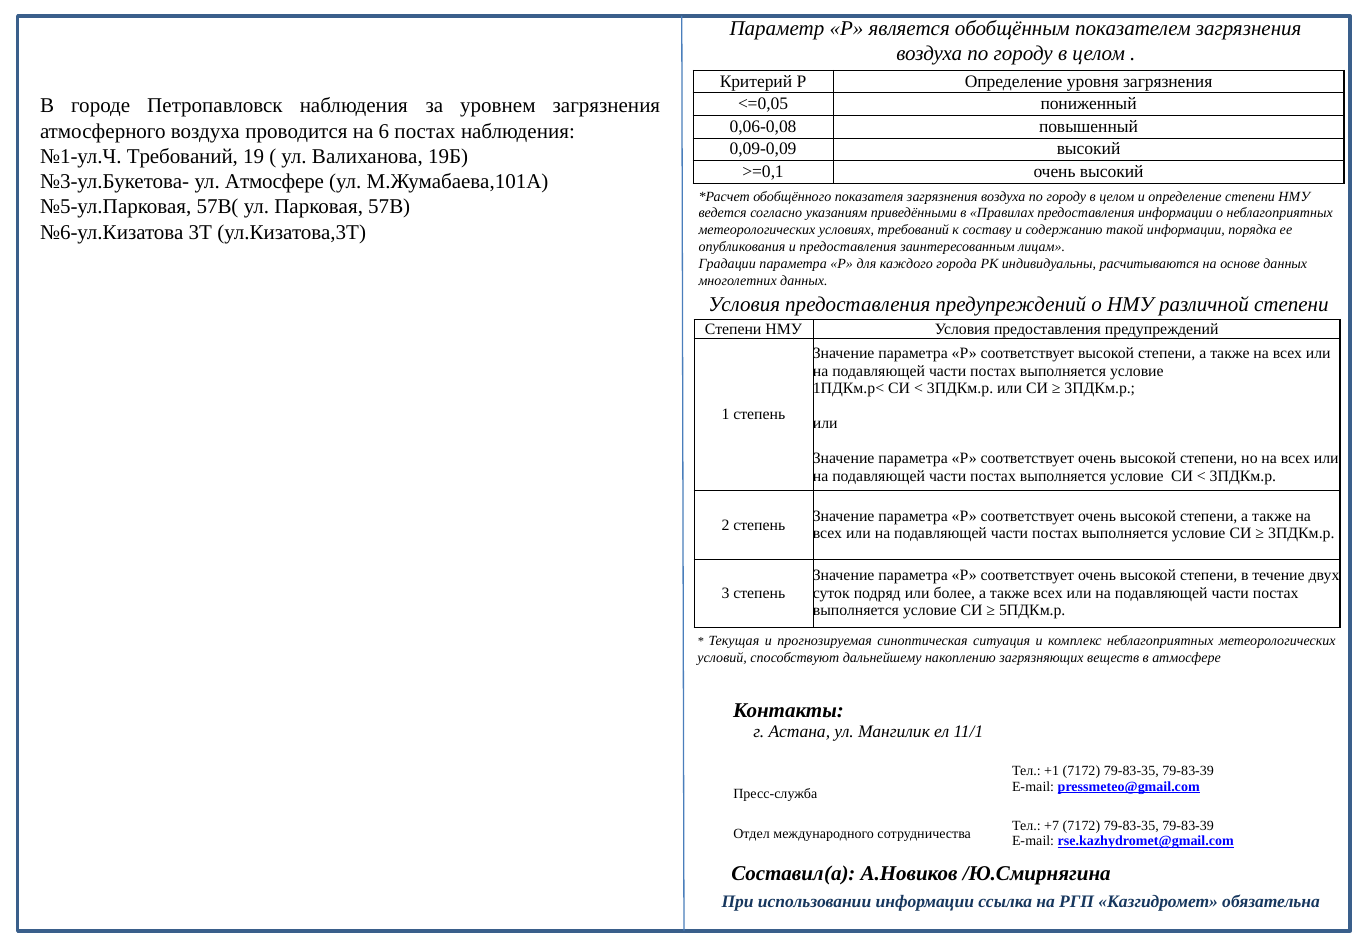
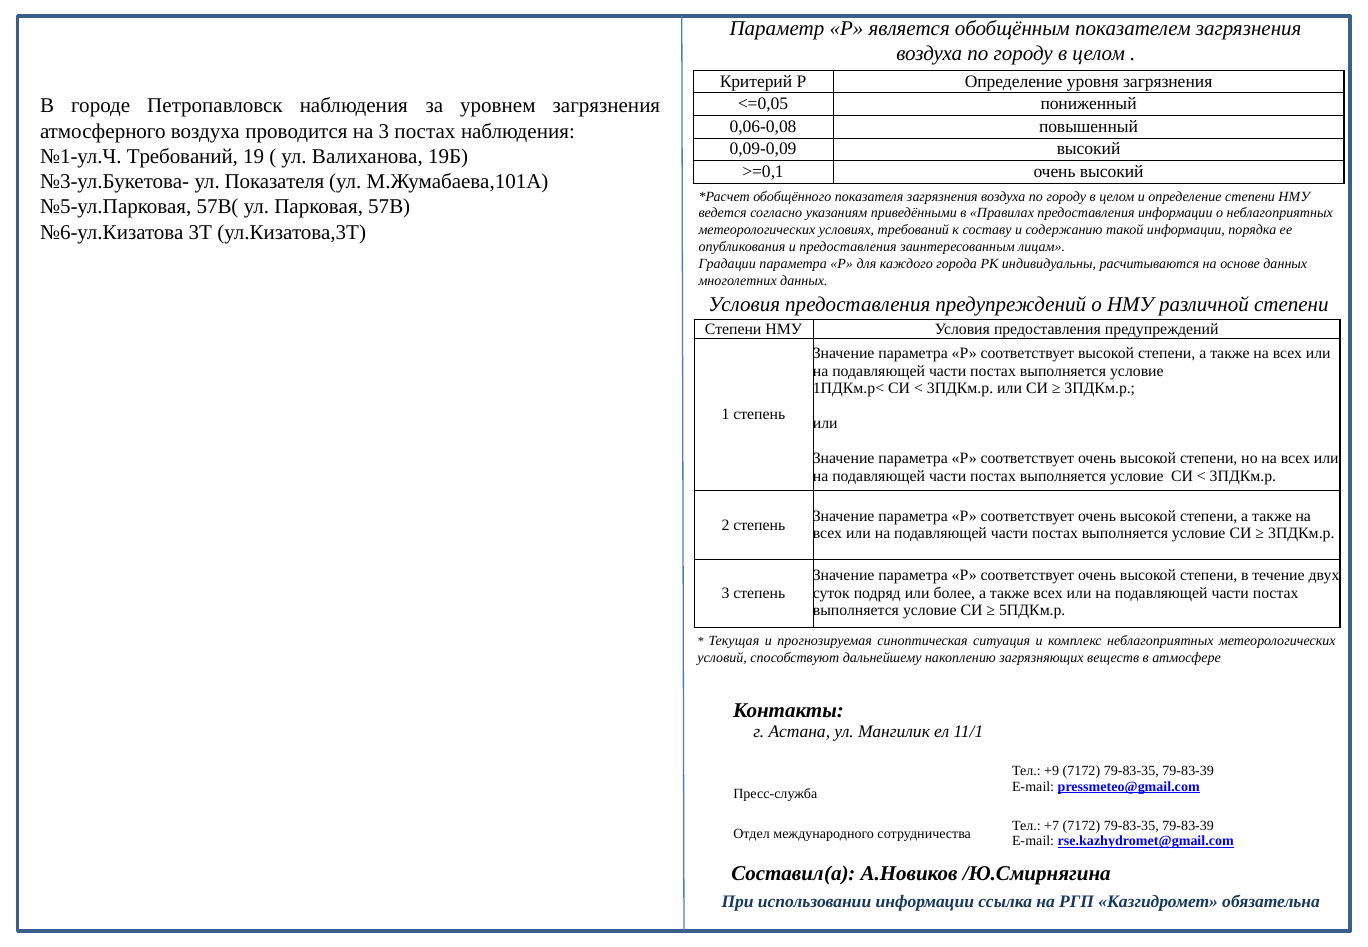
на 6: 6 -> 3
ул Атмосфере: Атмосфере -> Показателя
+1: +1 -> +9
